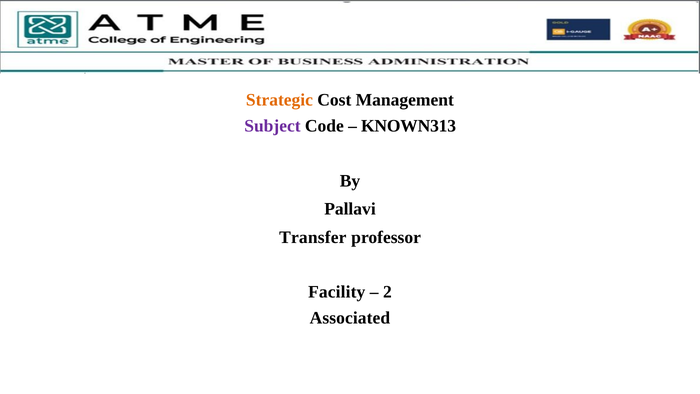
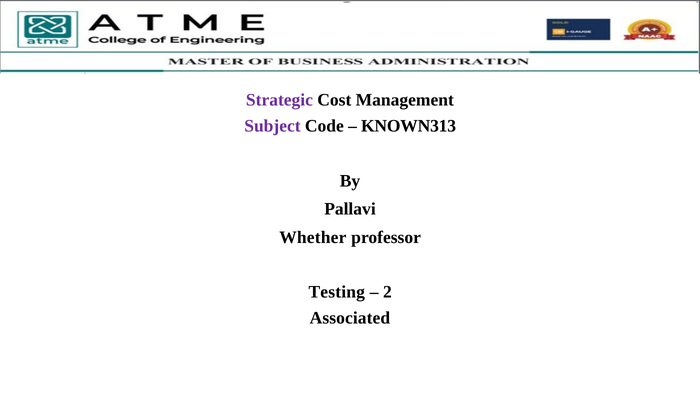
Strategic colour: orange -> purple
Transfer: Transfer -> Whether
Facility: Facility -> Testing
